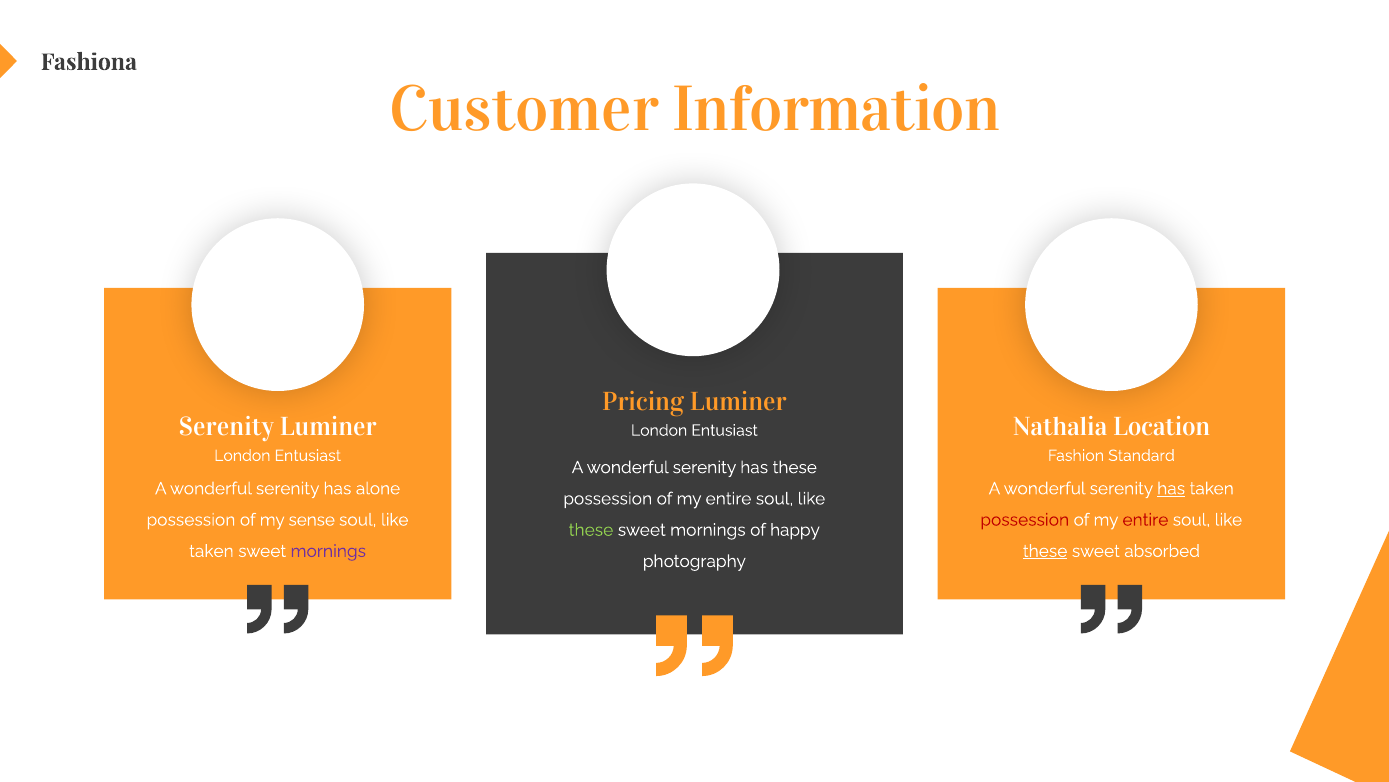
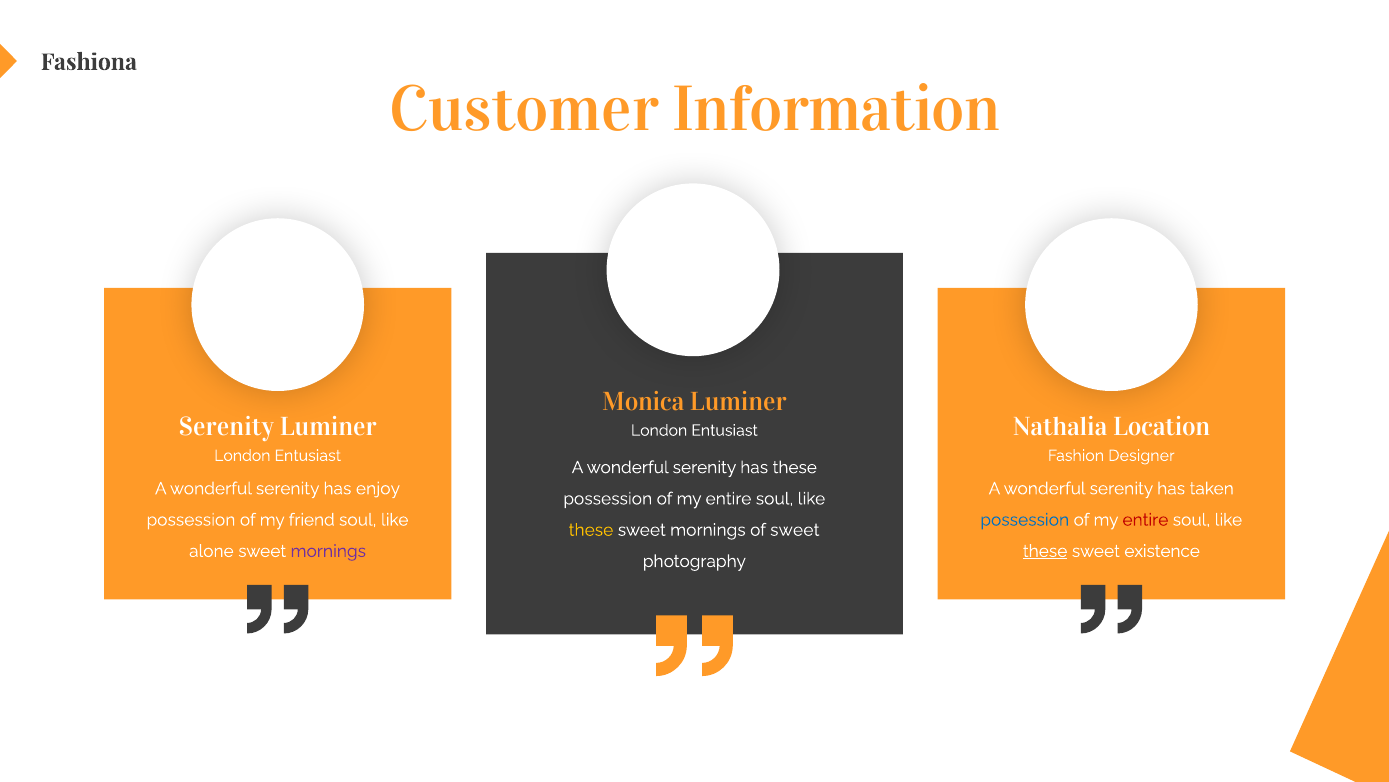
Pricing: Pricing -> Monica
Standard: Standard -> Designer
alone: alone -> enjoy
has at (1171, 488) underline: present -> none
sense: sense -> friend
possession at (1025, 519) colour: red -> blue
these at (591, 530) colour: light green -> yellow
of happy: happy -> sweet
taken at (211, 551): taken -> alone
absorbed: absorbed -> existence
